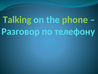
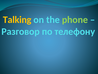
Talking colour: light green -> yellow
